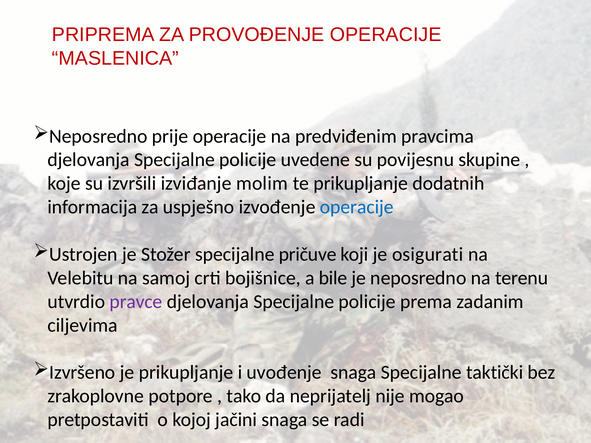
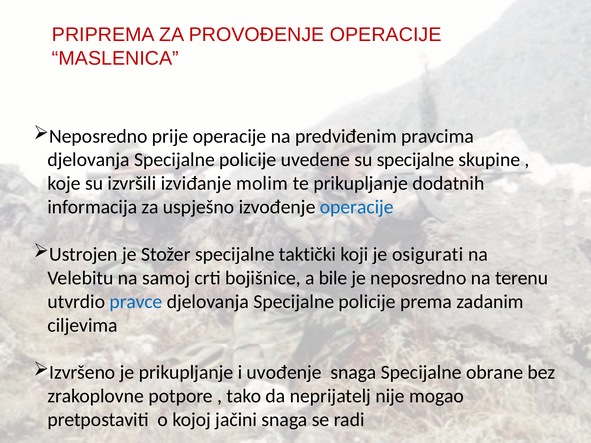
su povijesnu: povijesnu -> specijalne
pričuve: pričuve -> taktički
pravce colour: purple -> blue
taktički: taktički -> obrane
